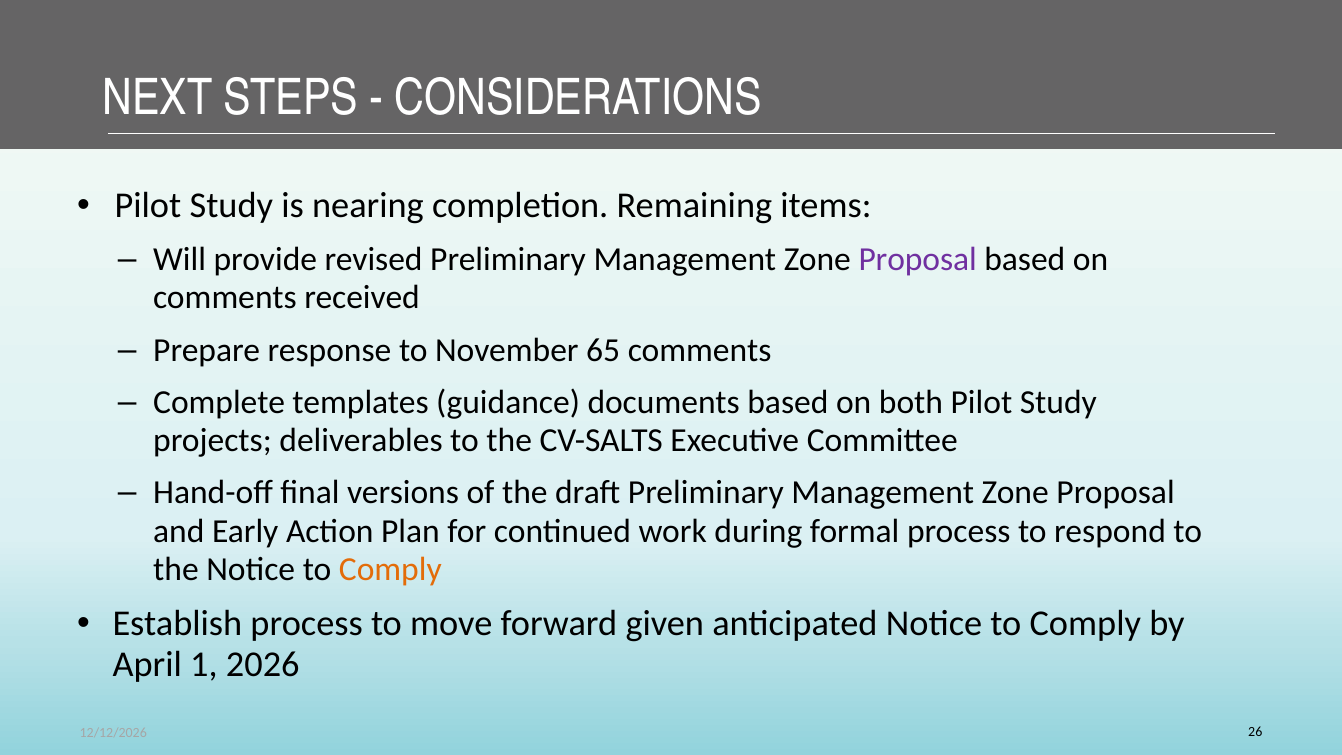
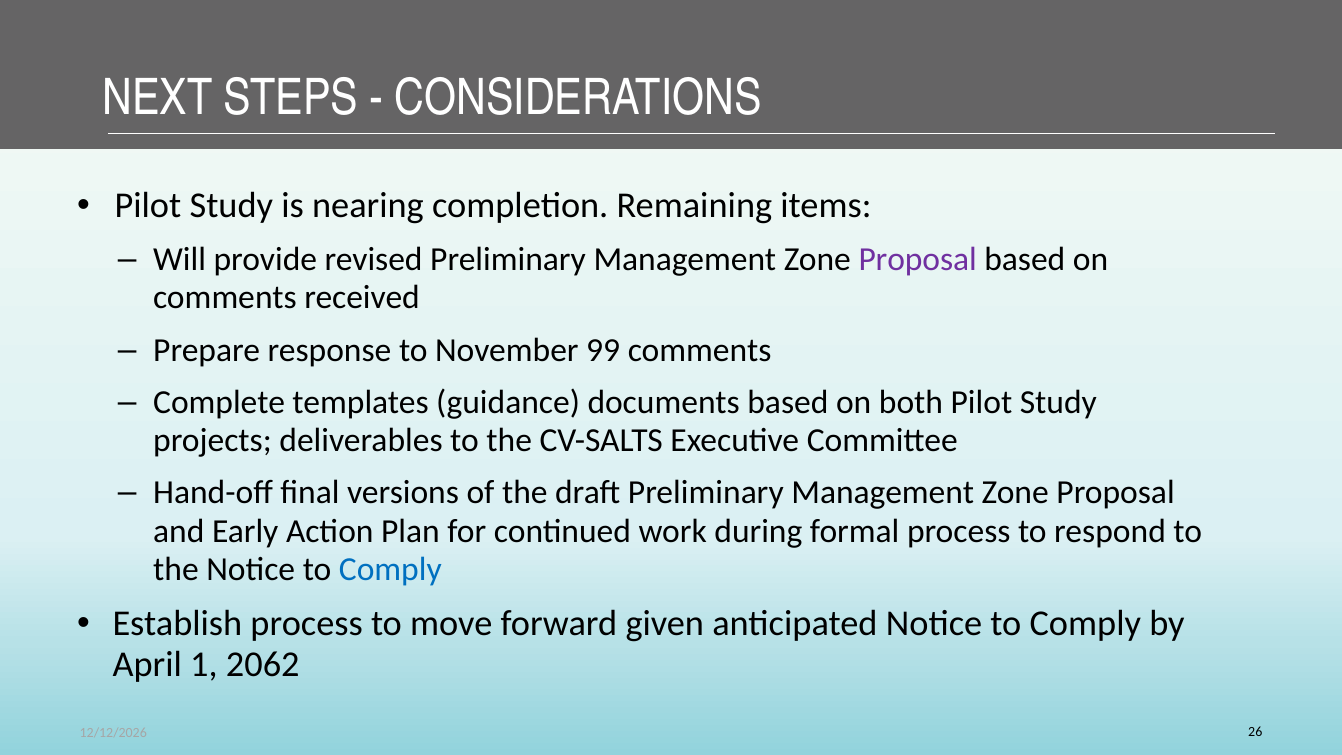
65: 65 -> 99
Comply at (390, 569) colour: orange -> blue
2026: 2026 -> 2062
